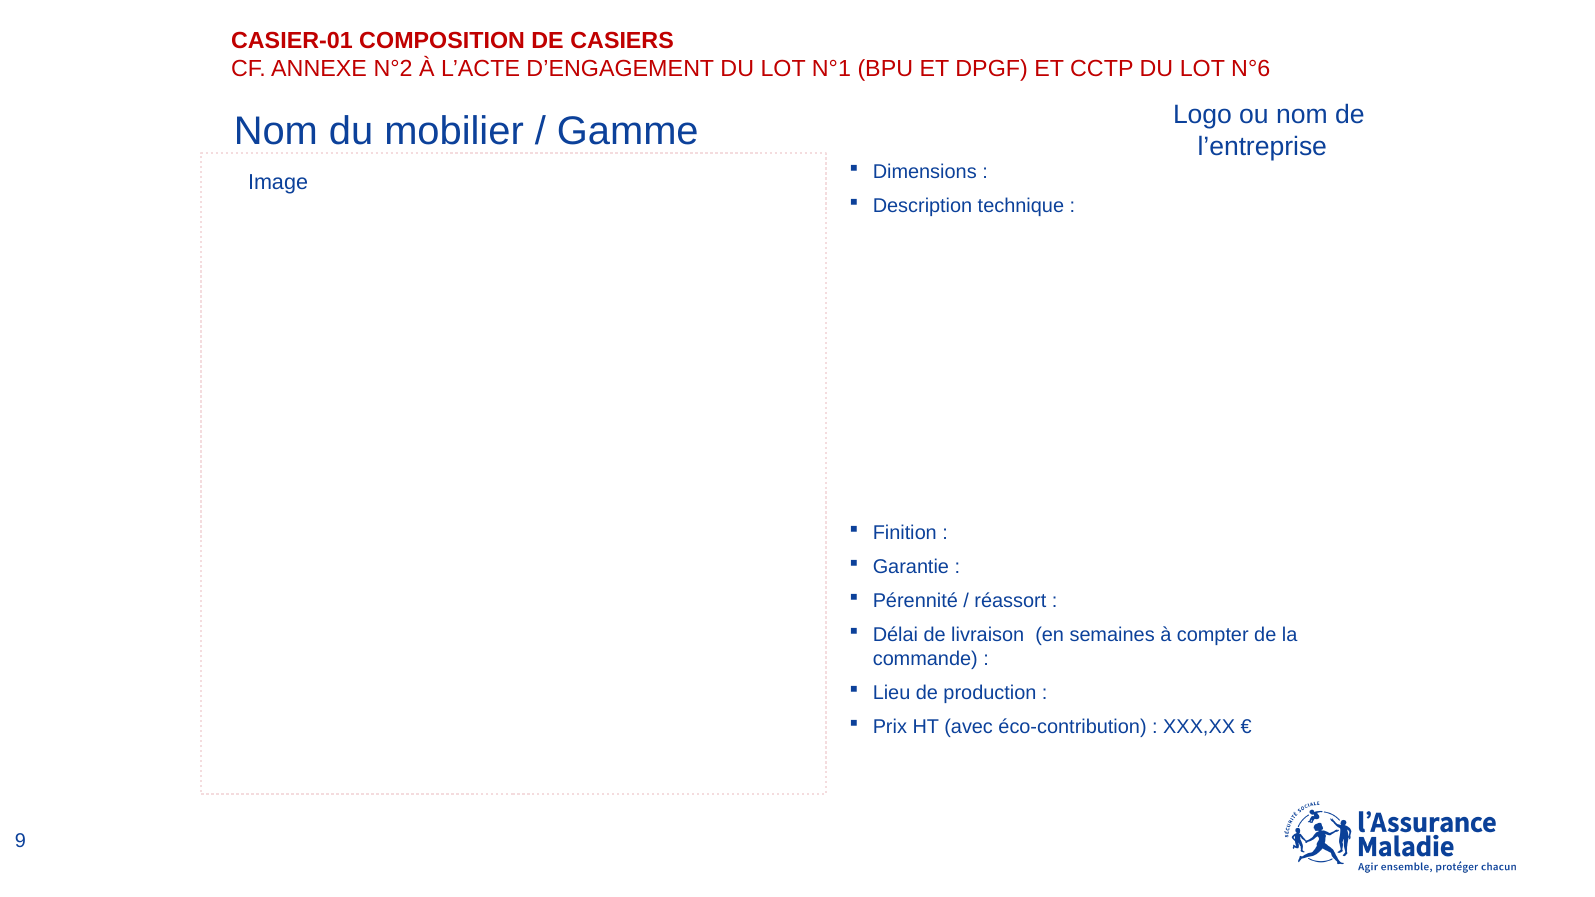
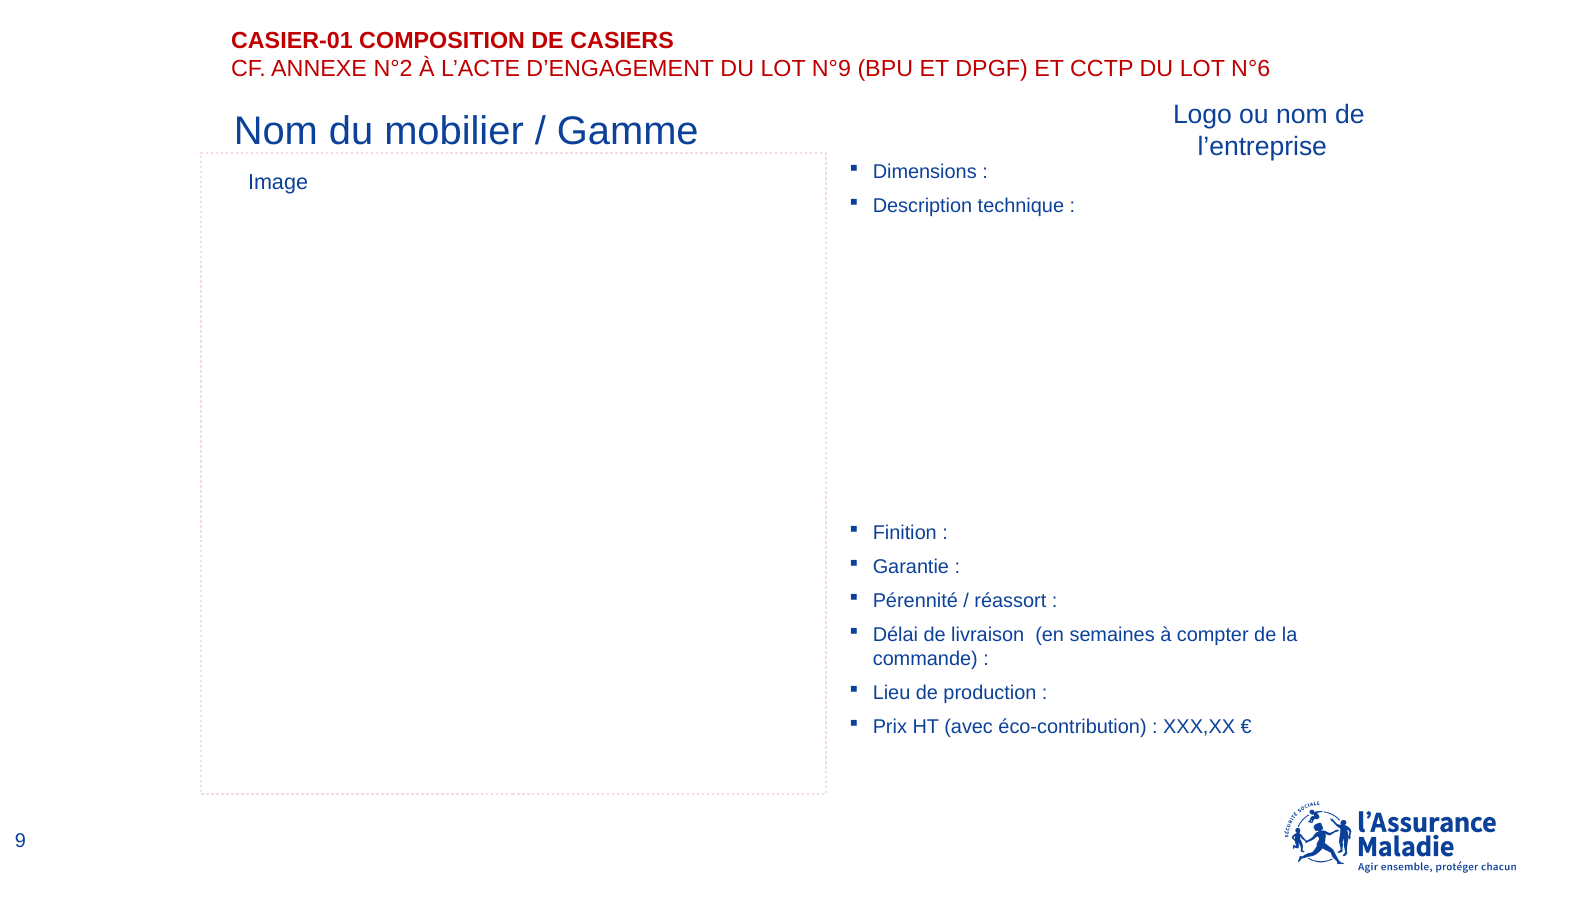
N°1: N°1 -> N°9
